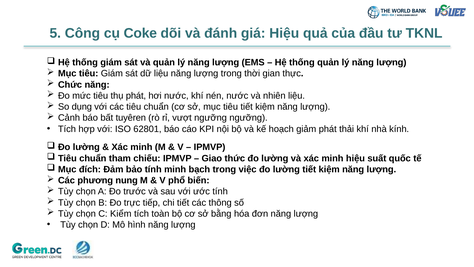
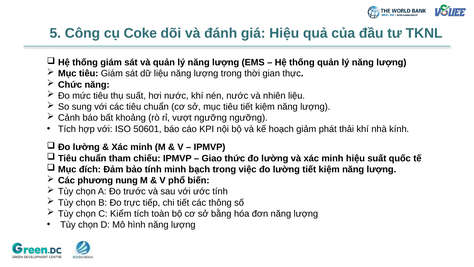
thụ phát: phát -> suất
dụng: dụng -> sung
tuyêren: tuyêren -> khoảng
62801: 62801 -> 50601
